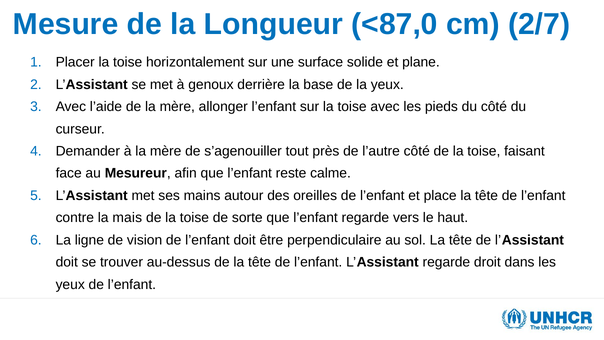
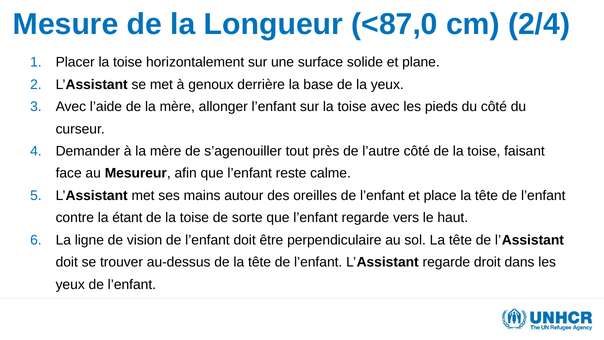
2/7: 2/7 -> 2/4
mais: mais -> étant
